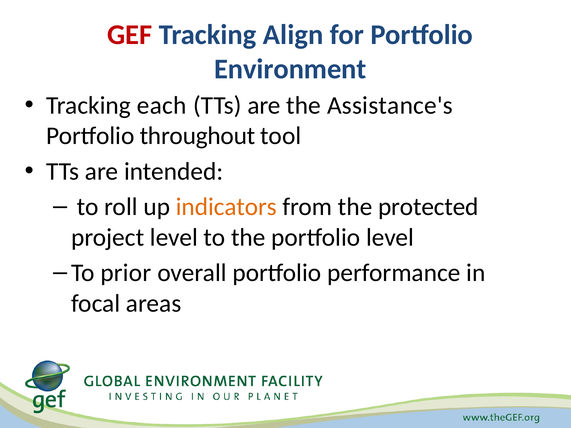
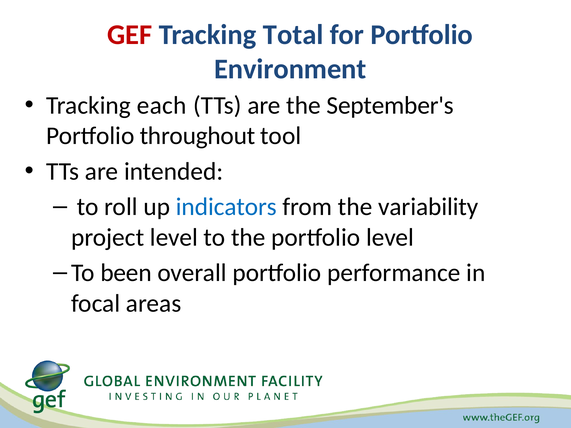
Align: Align -> Total
Assistance's: Assistance's -> September's
indicators colour: orange -> blue
protected: protected -> variability
prior: prior -> been
